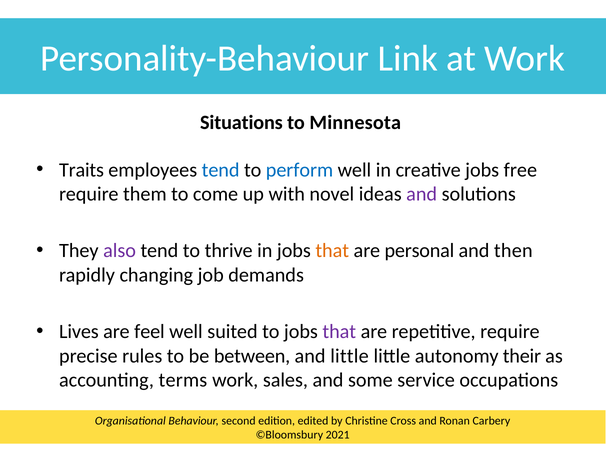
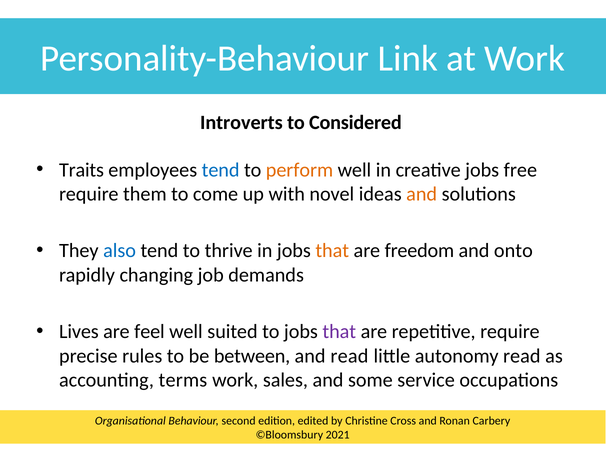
Situations: Situations -> Introverts
Minnesota: Minnesota -> Considered
perform colour: blue -> orange
and at (422, 194) colour: purple -> orange
also colour: purple -> blue
personal: personal -> freedom
then: then -> onto
and little: little -> read
autonomy their: their -> read
